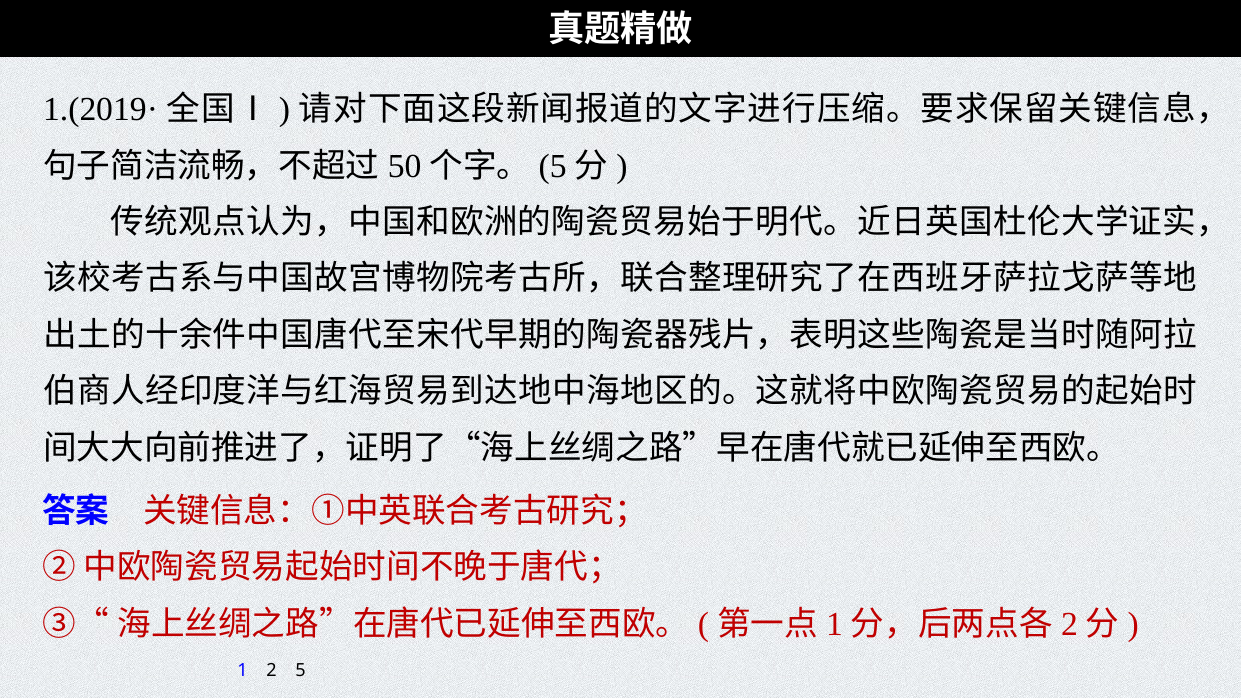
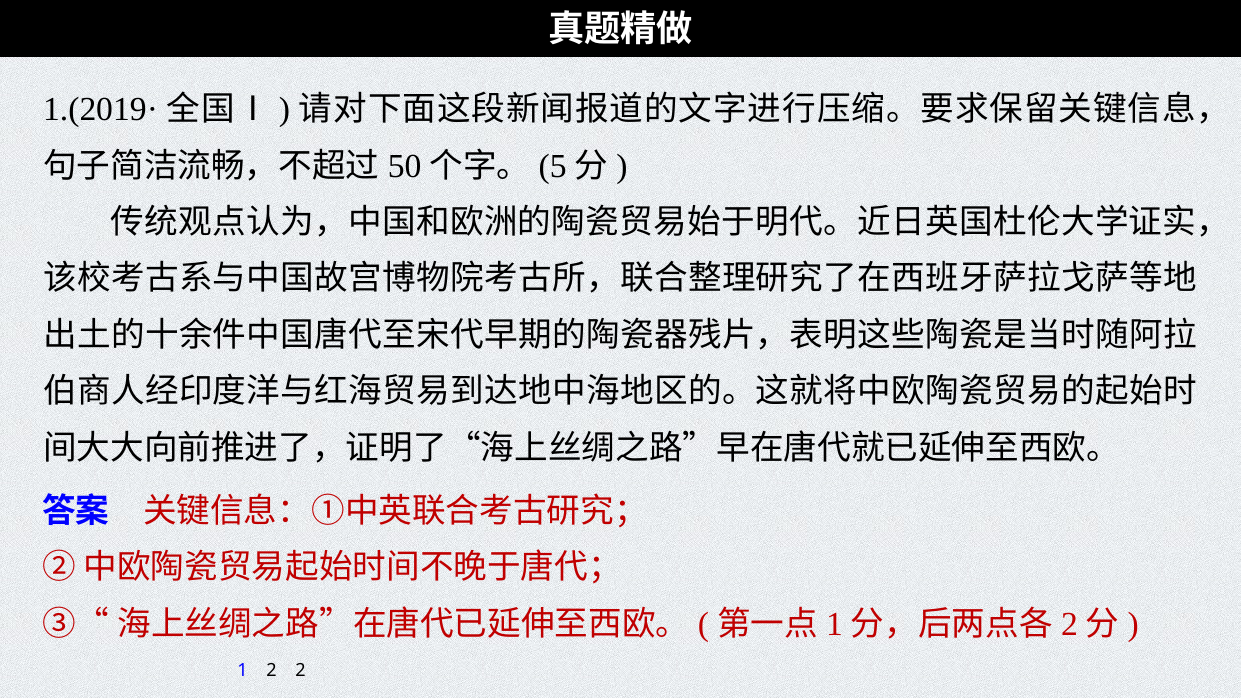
2 5: 5 -> 2
